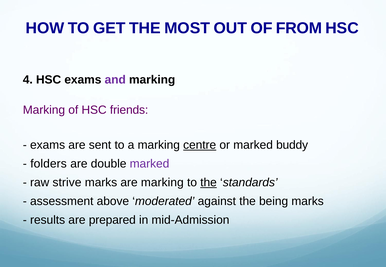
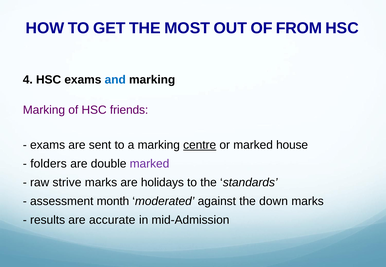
and colour: purple -> blue
buddy: buddy -> house
are marking: marking -> holidays
the at (209, 183) underline: present -> none
above: above -> month
being: being -> down
prepared: prepared -> accurate
